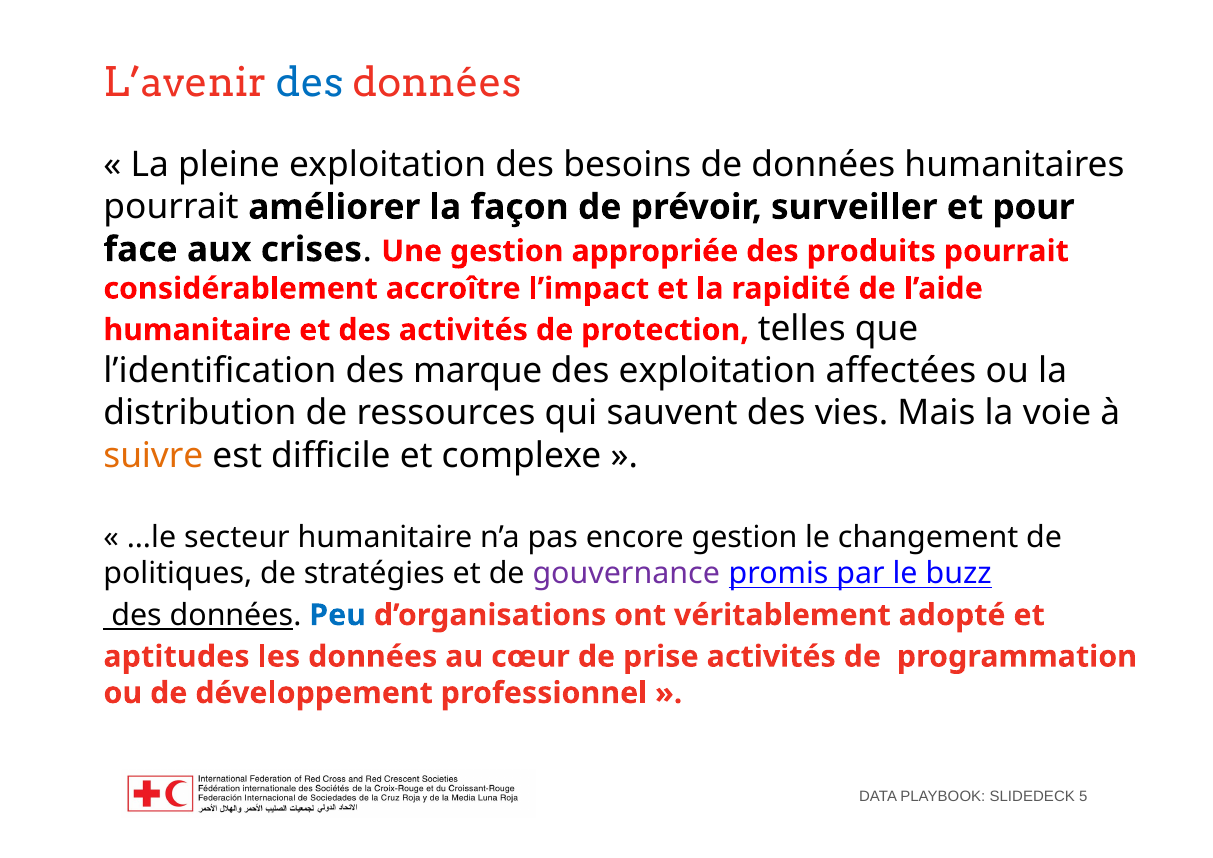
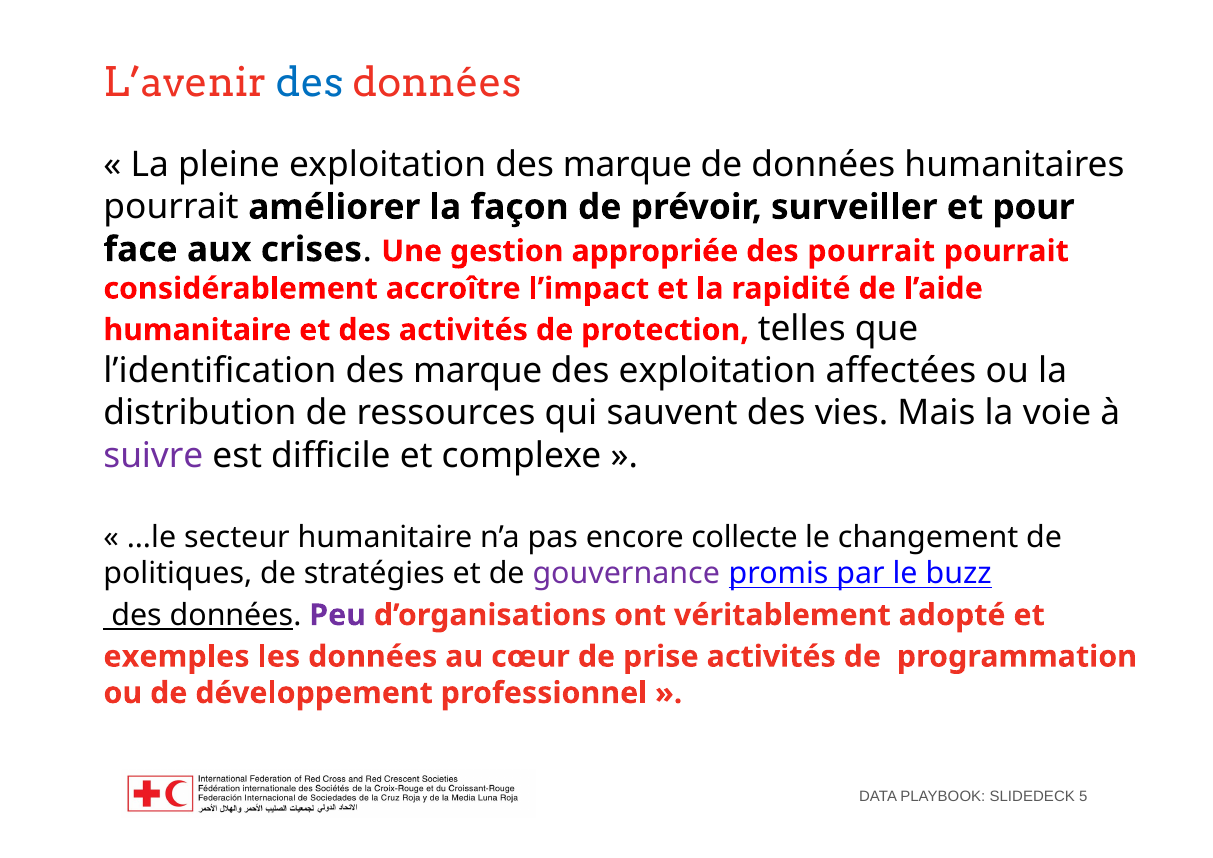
exploitation des besoins: besoins -> marque
des produits: produits -> pourrait
suivre colour: orange -> purple
encore gestion: gestion -> collecte
Peu colour: blue -> purple
aptitudes: aptitudes -> exemples
